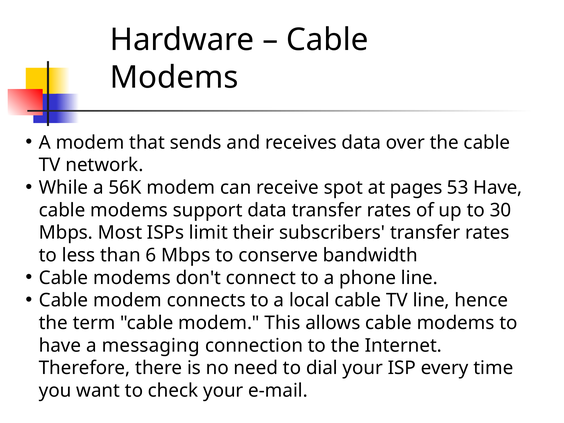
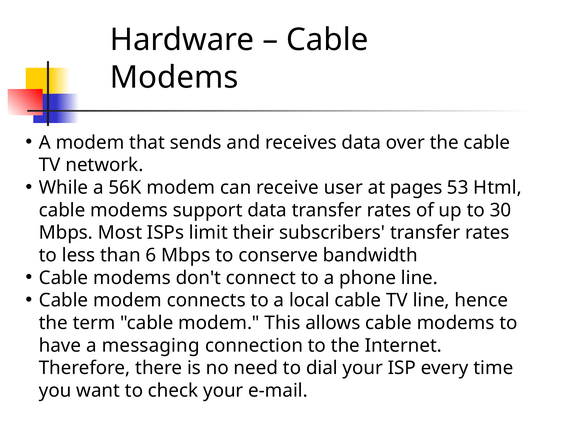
spot: spot -> user
53 Have: Have -> Html
